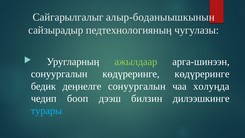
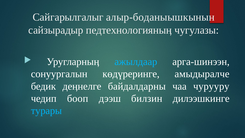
ажылдаар colour: light green -> light blue
көдүреринге көдүреринге: көдүреринге -> амыдыралче
деӊнелге сонуургалын: сонуургалын -> байдалдарны
холуӊда: холуӊда -> чурууру
